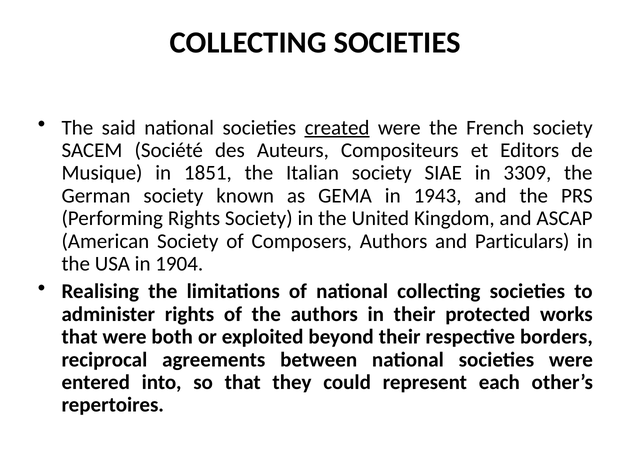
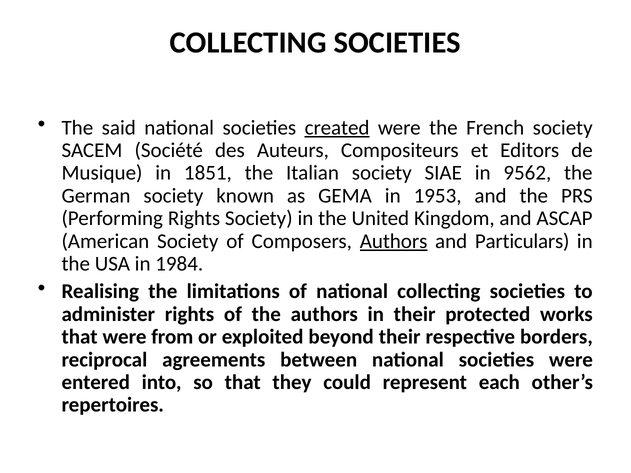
3309: 3309 -> 9562
1943: 1943 -> 1953
Authors at (394, 241) underline: none -> present
1904: 1904 -> 1984
both: both -> from
